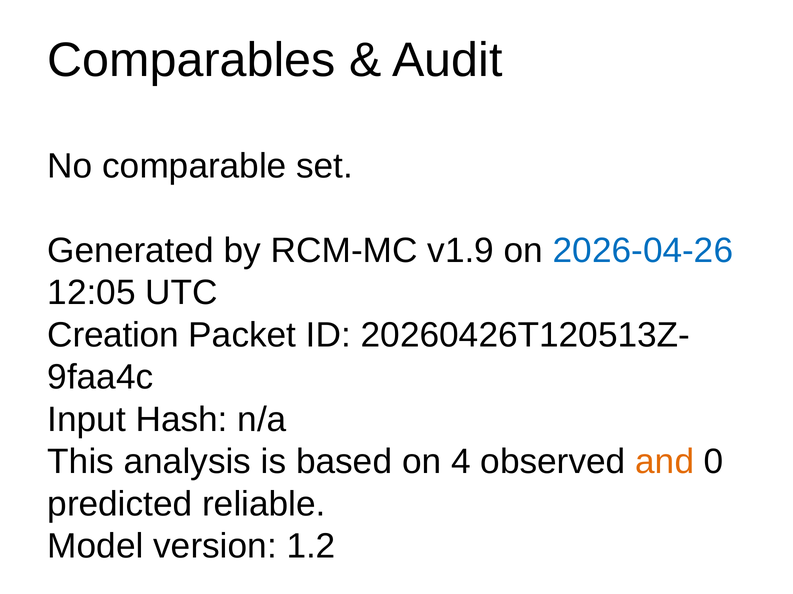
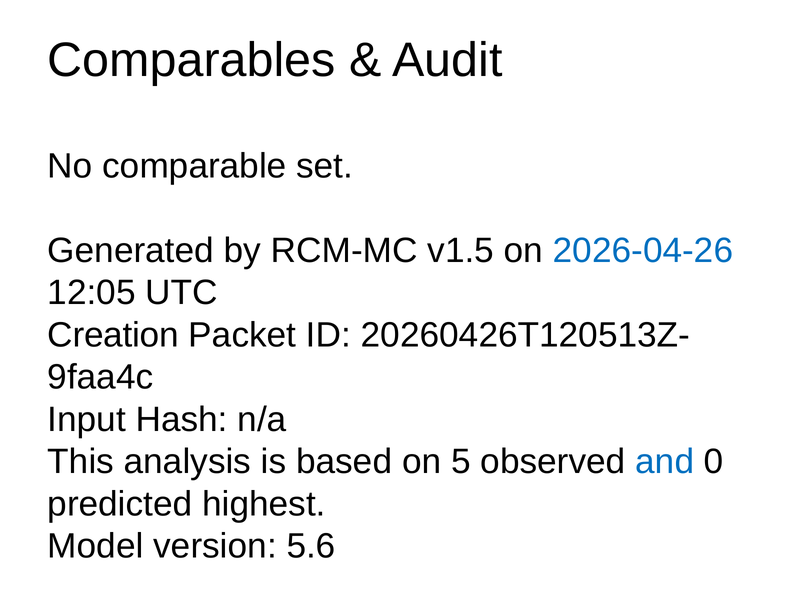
v1.9: v1.9 -> v1.5
4: 4 -> 5
and colour: orange -> blue
reliable: reliable -> highest
1.2: 1.2 -> 5.6
